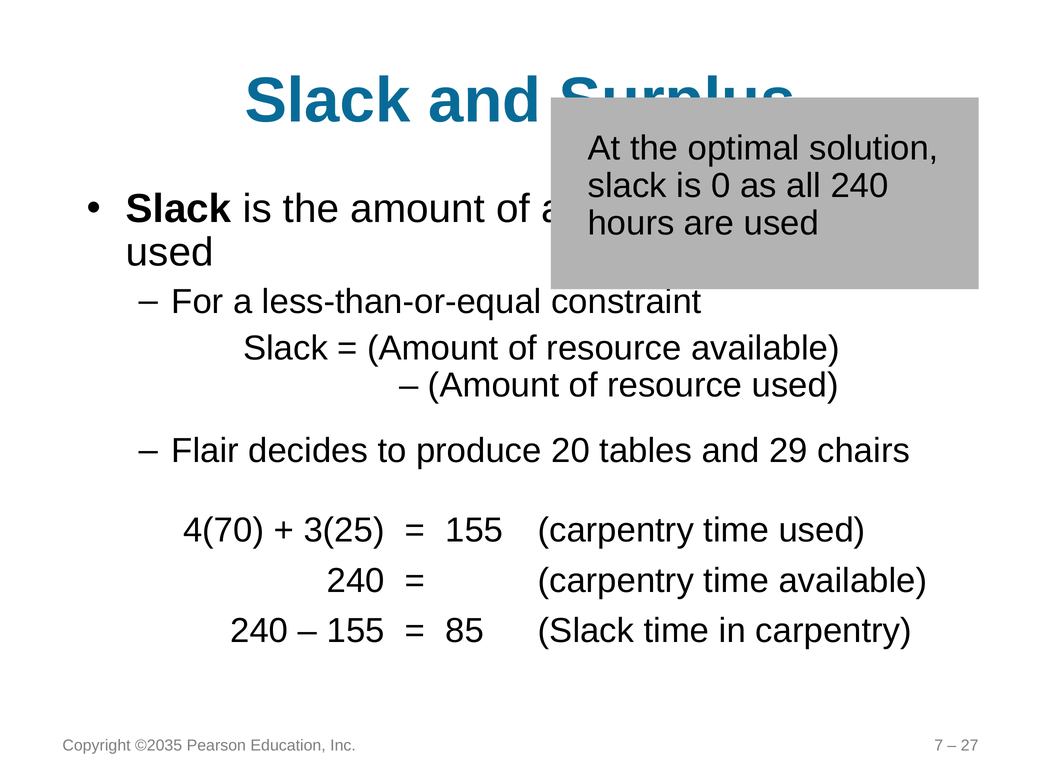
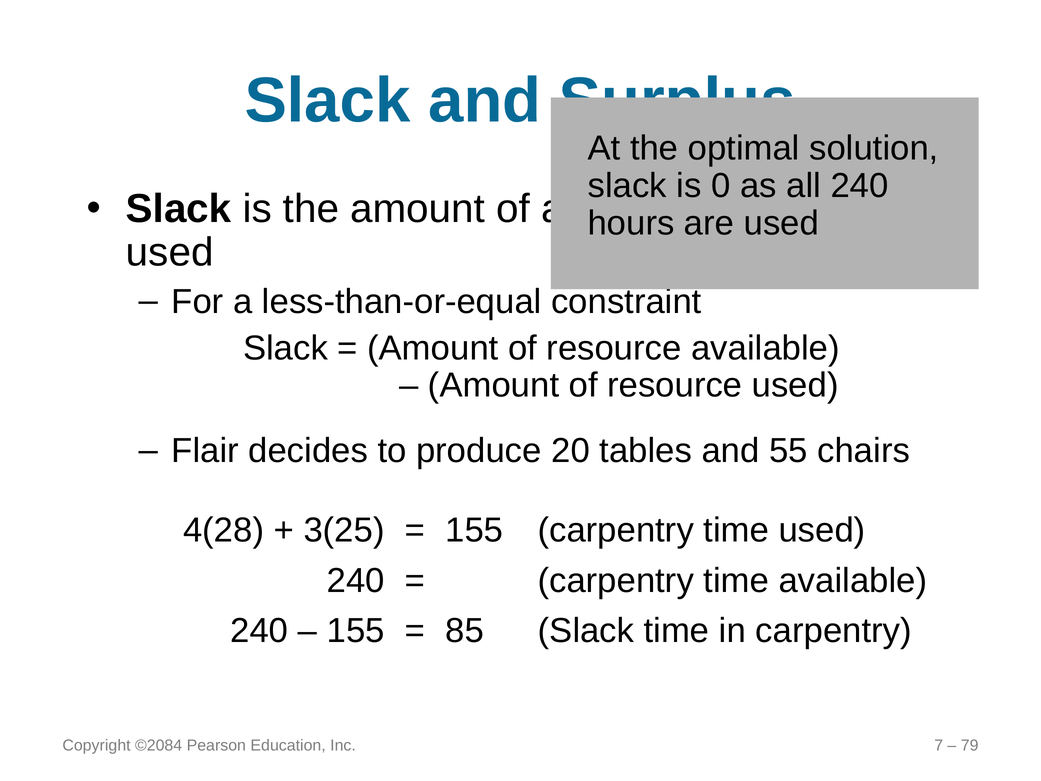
29: 29 -> 55
4(70: 4(70 -> 4(28
©2035: ©2035 -> ©2084
27: 27 -> 79
